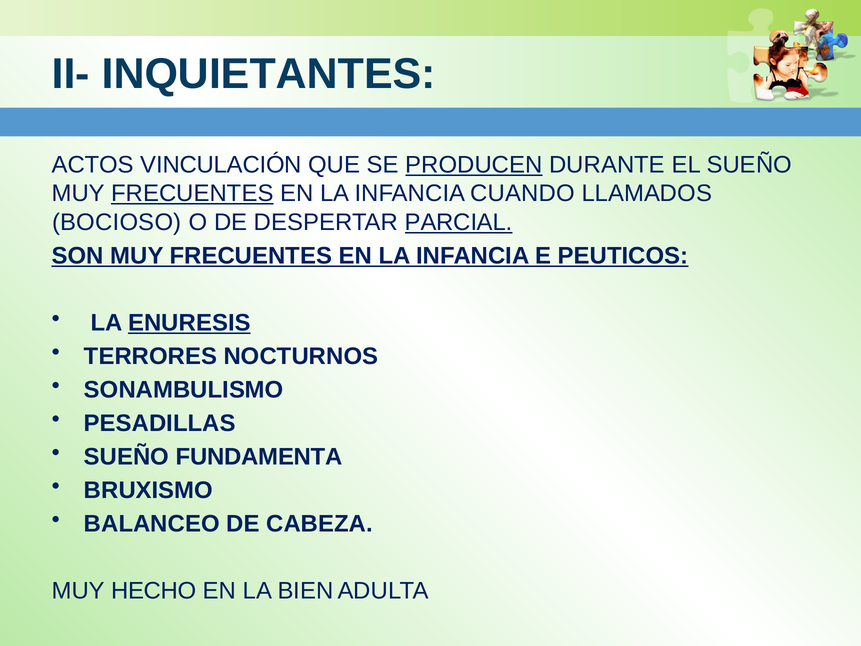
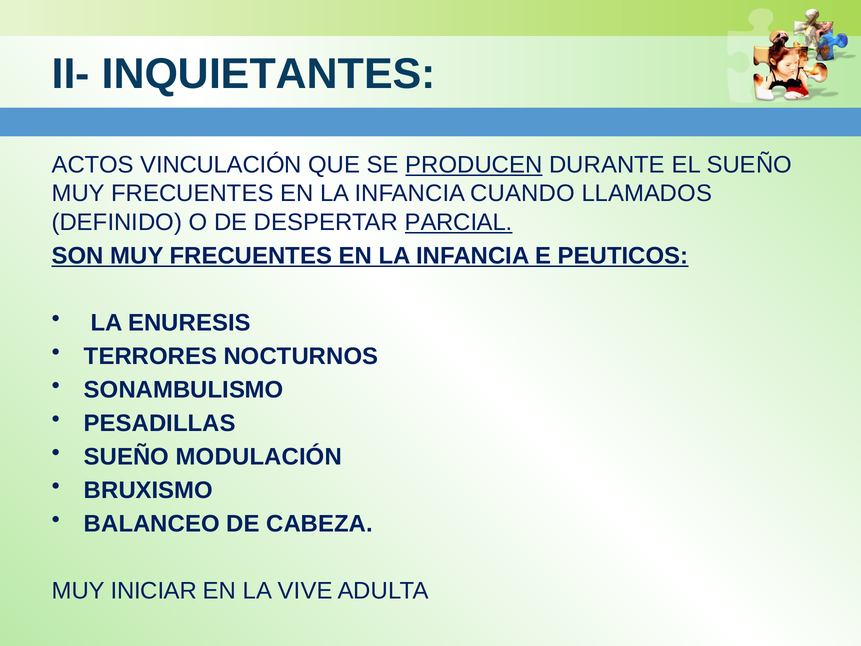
FRECUENTES at (192, 193) underline: present -> none
BOCIOSO: BOCIOSO -> DEFINIDO
ENURESIS underline: present -> none
FUNDAMENTA: FUNDAMENTA -> MODULACIÓN
HECHO: HECHO -> INICIAR
BIEN: BIEN -> VIVE
